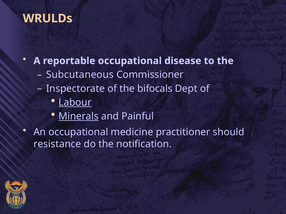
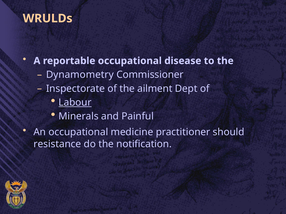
Subcutaneous: Subcutaneous -> Dynamometry
bifocals: bifocals -> ailment
Minerals underline: present -> none
